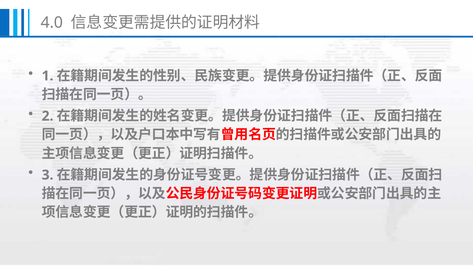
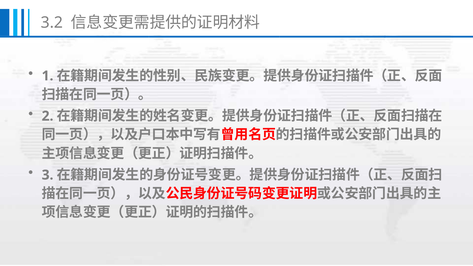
4.0: 4.0 -> 3.2
